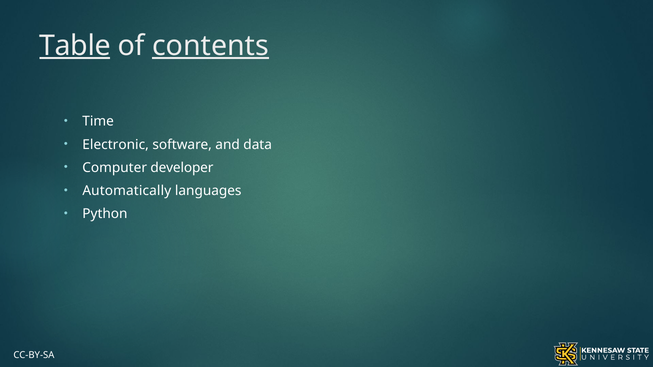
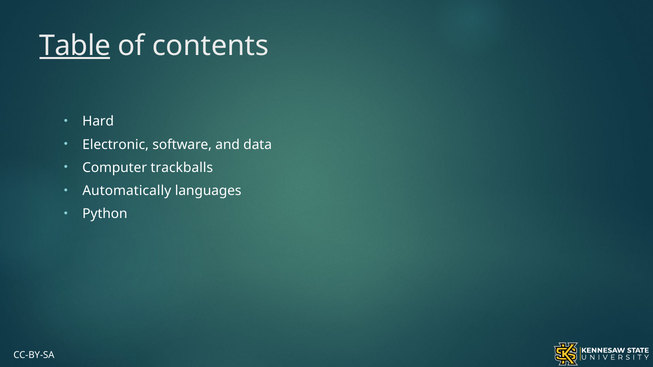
contents underline: present -> none
Time: Time -> Hard
developer: developer -> trackballs
